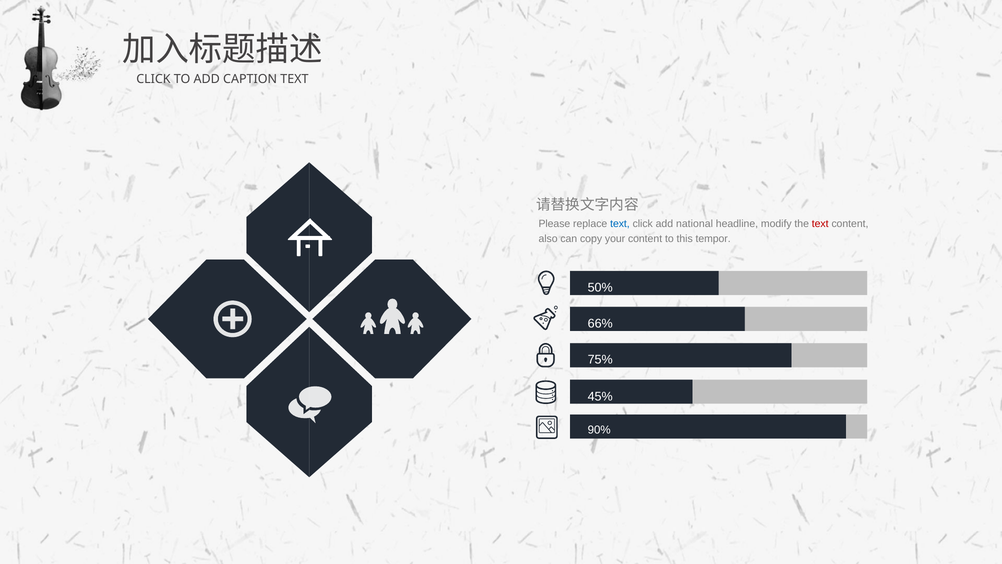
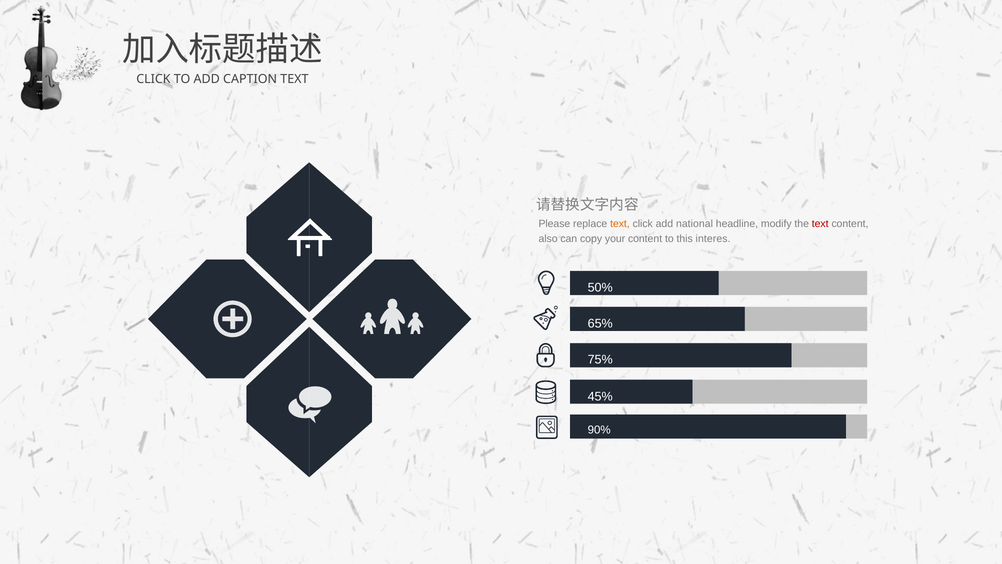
text at (620, 224) colour: blue -> orange
tempor: tempor -> interes
66%: 66% -> 65%
